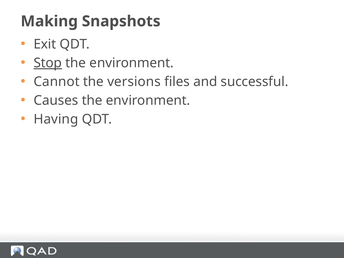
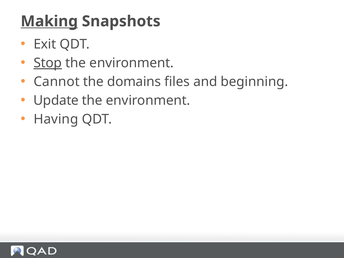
Making underline: none -> present
versions: versions -> domains
successful: successful -> beginning
Causes: Causes -> Update
